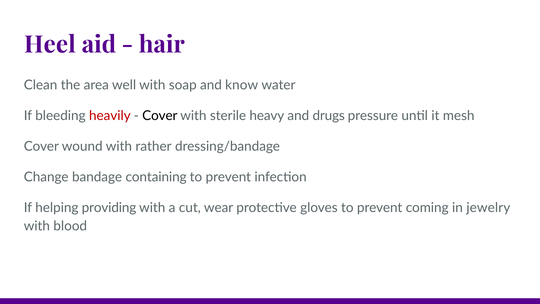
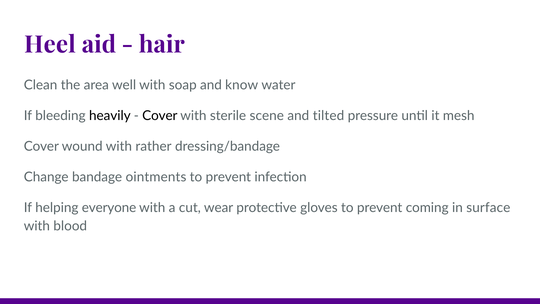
heavily colour: red -> black
heavy: heavy -> scene
drugs: drugs -> tilted
containing: containing -> ointments
providing: providing -> everyone
jewelry: jewelry -> surface
